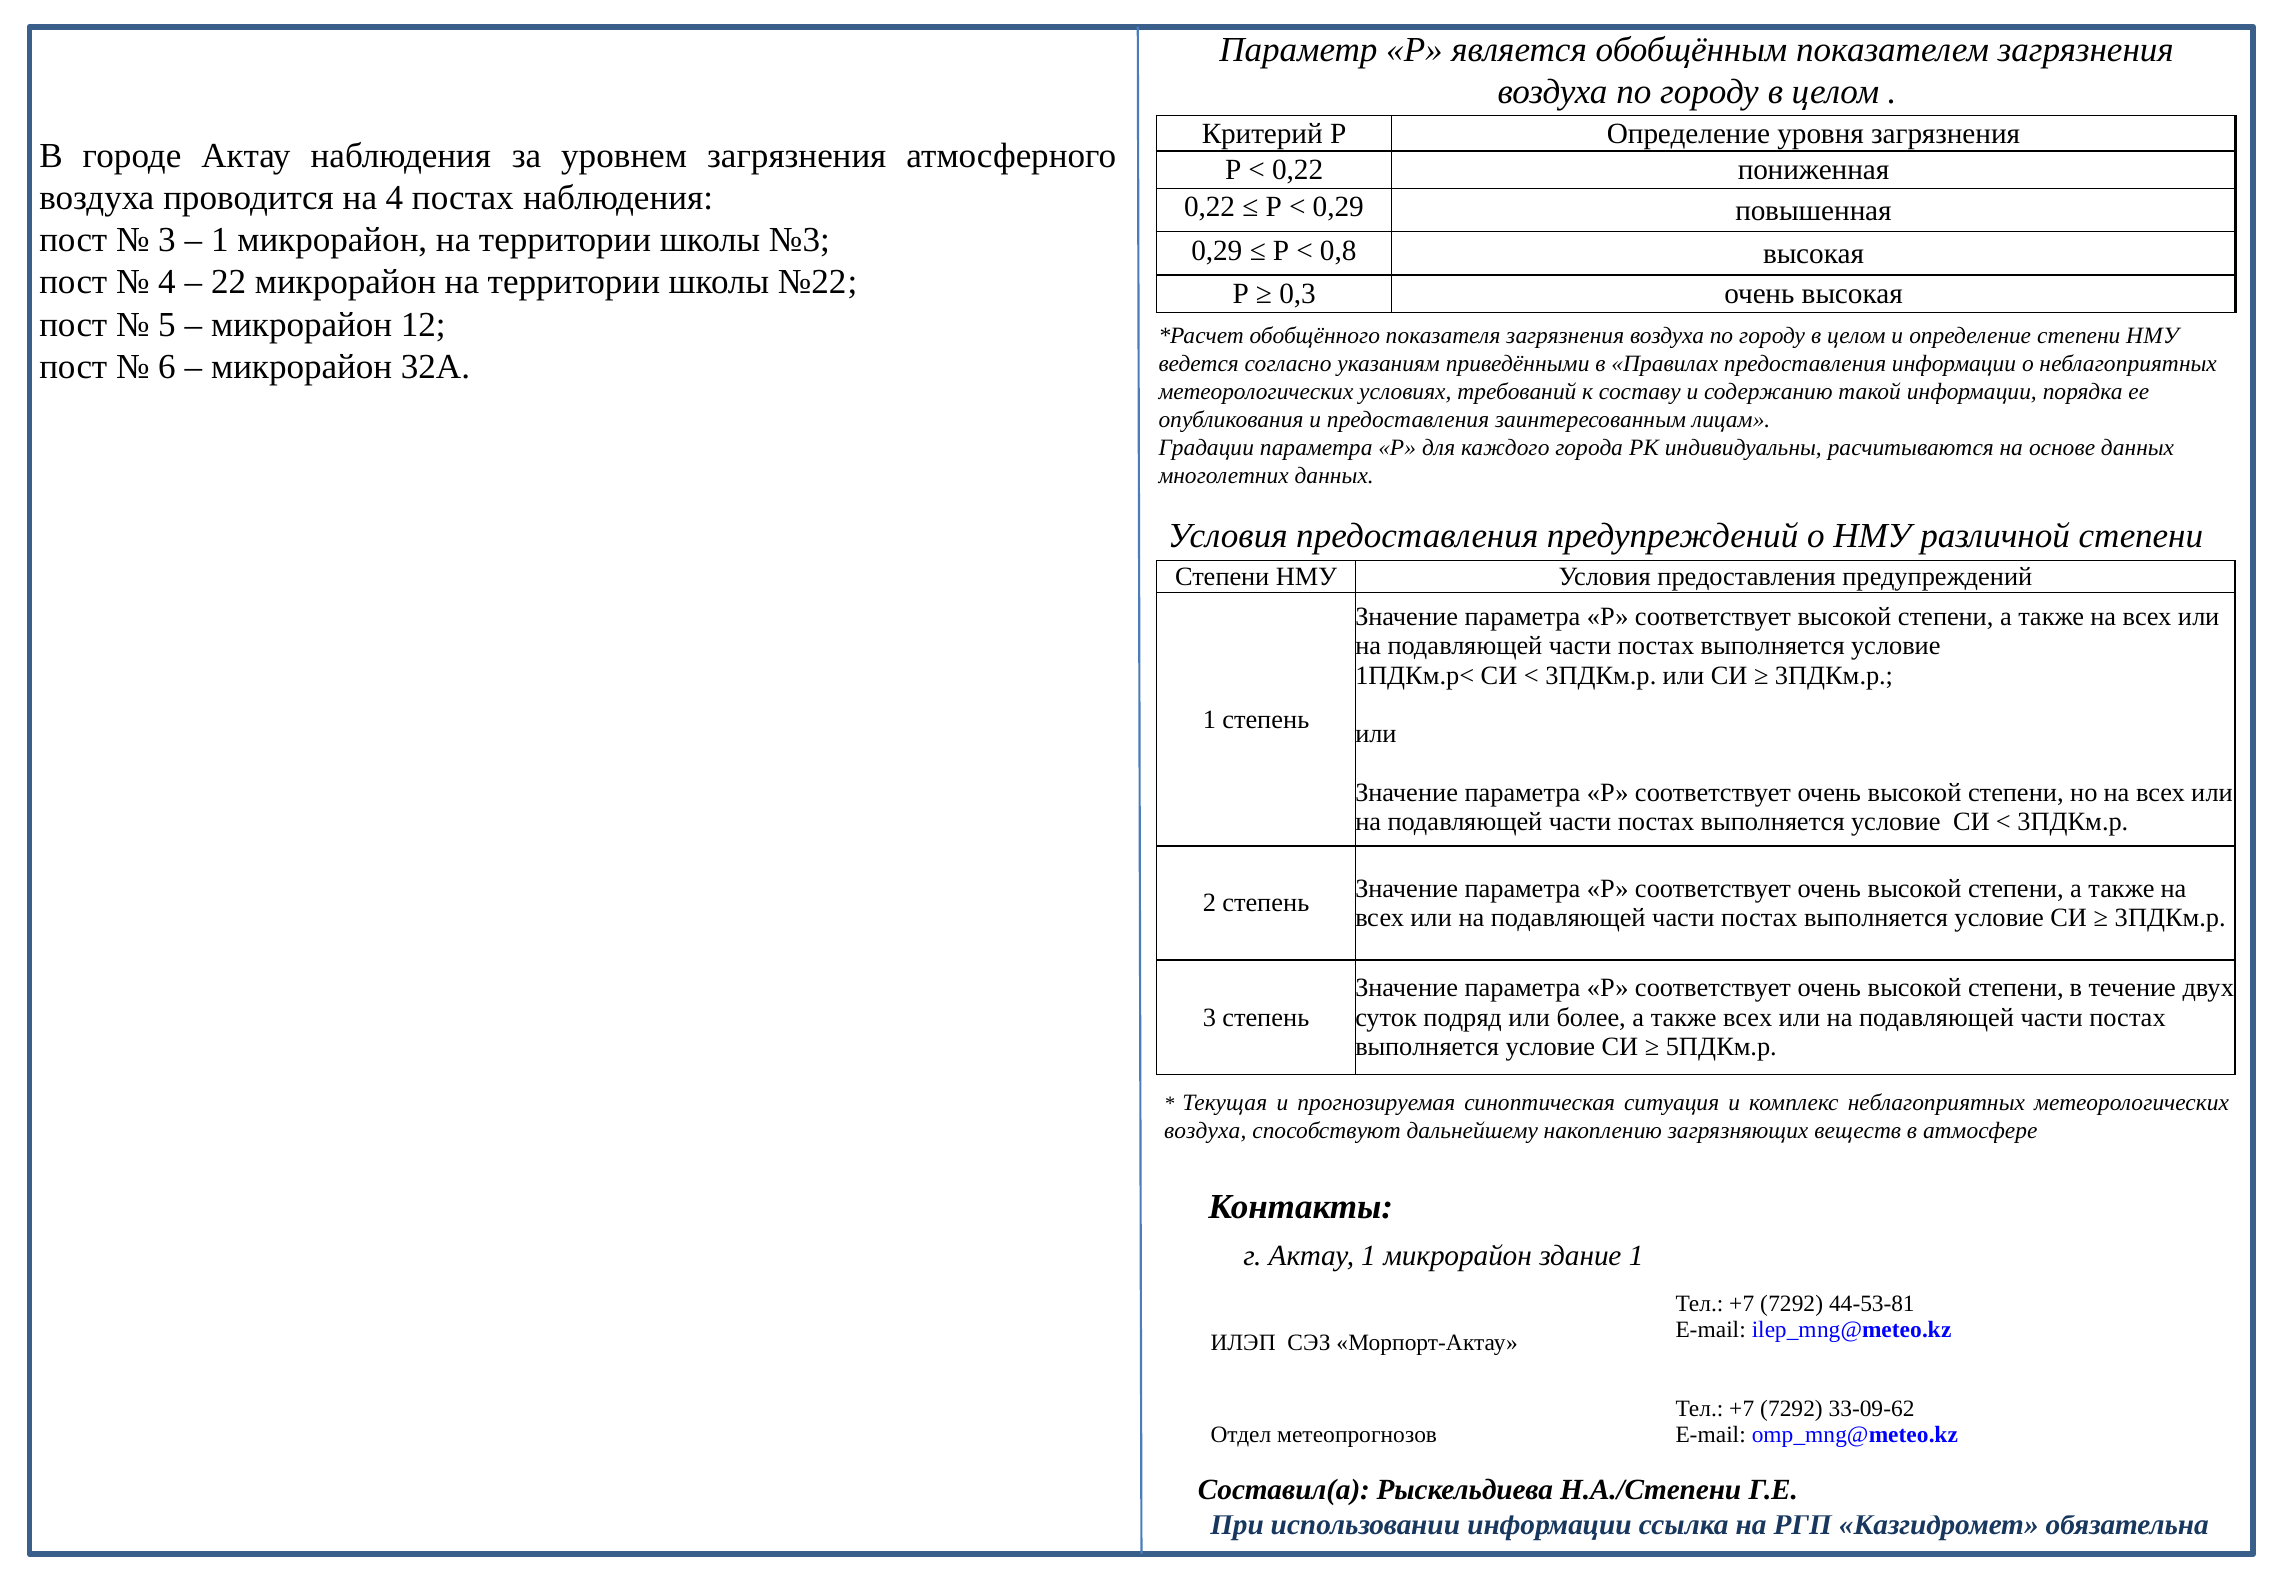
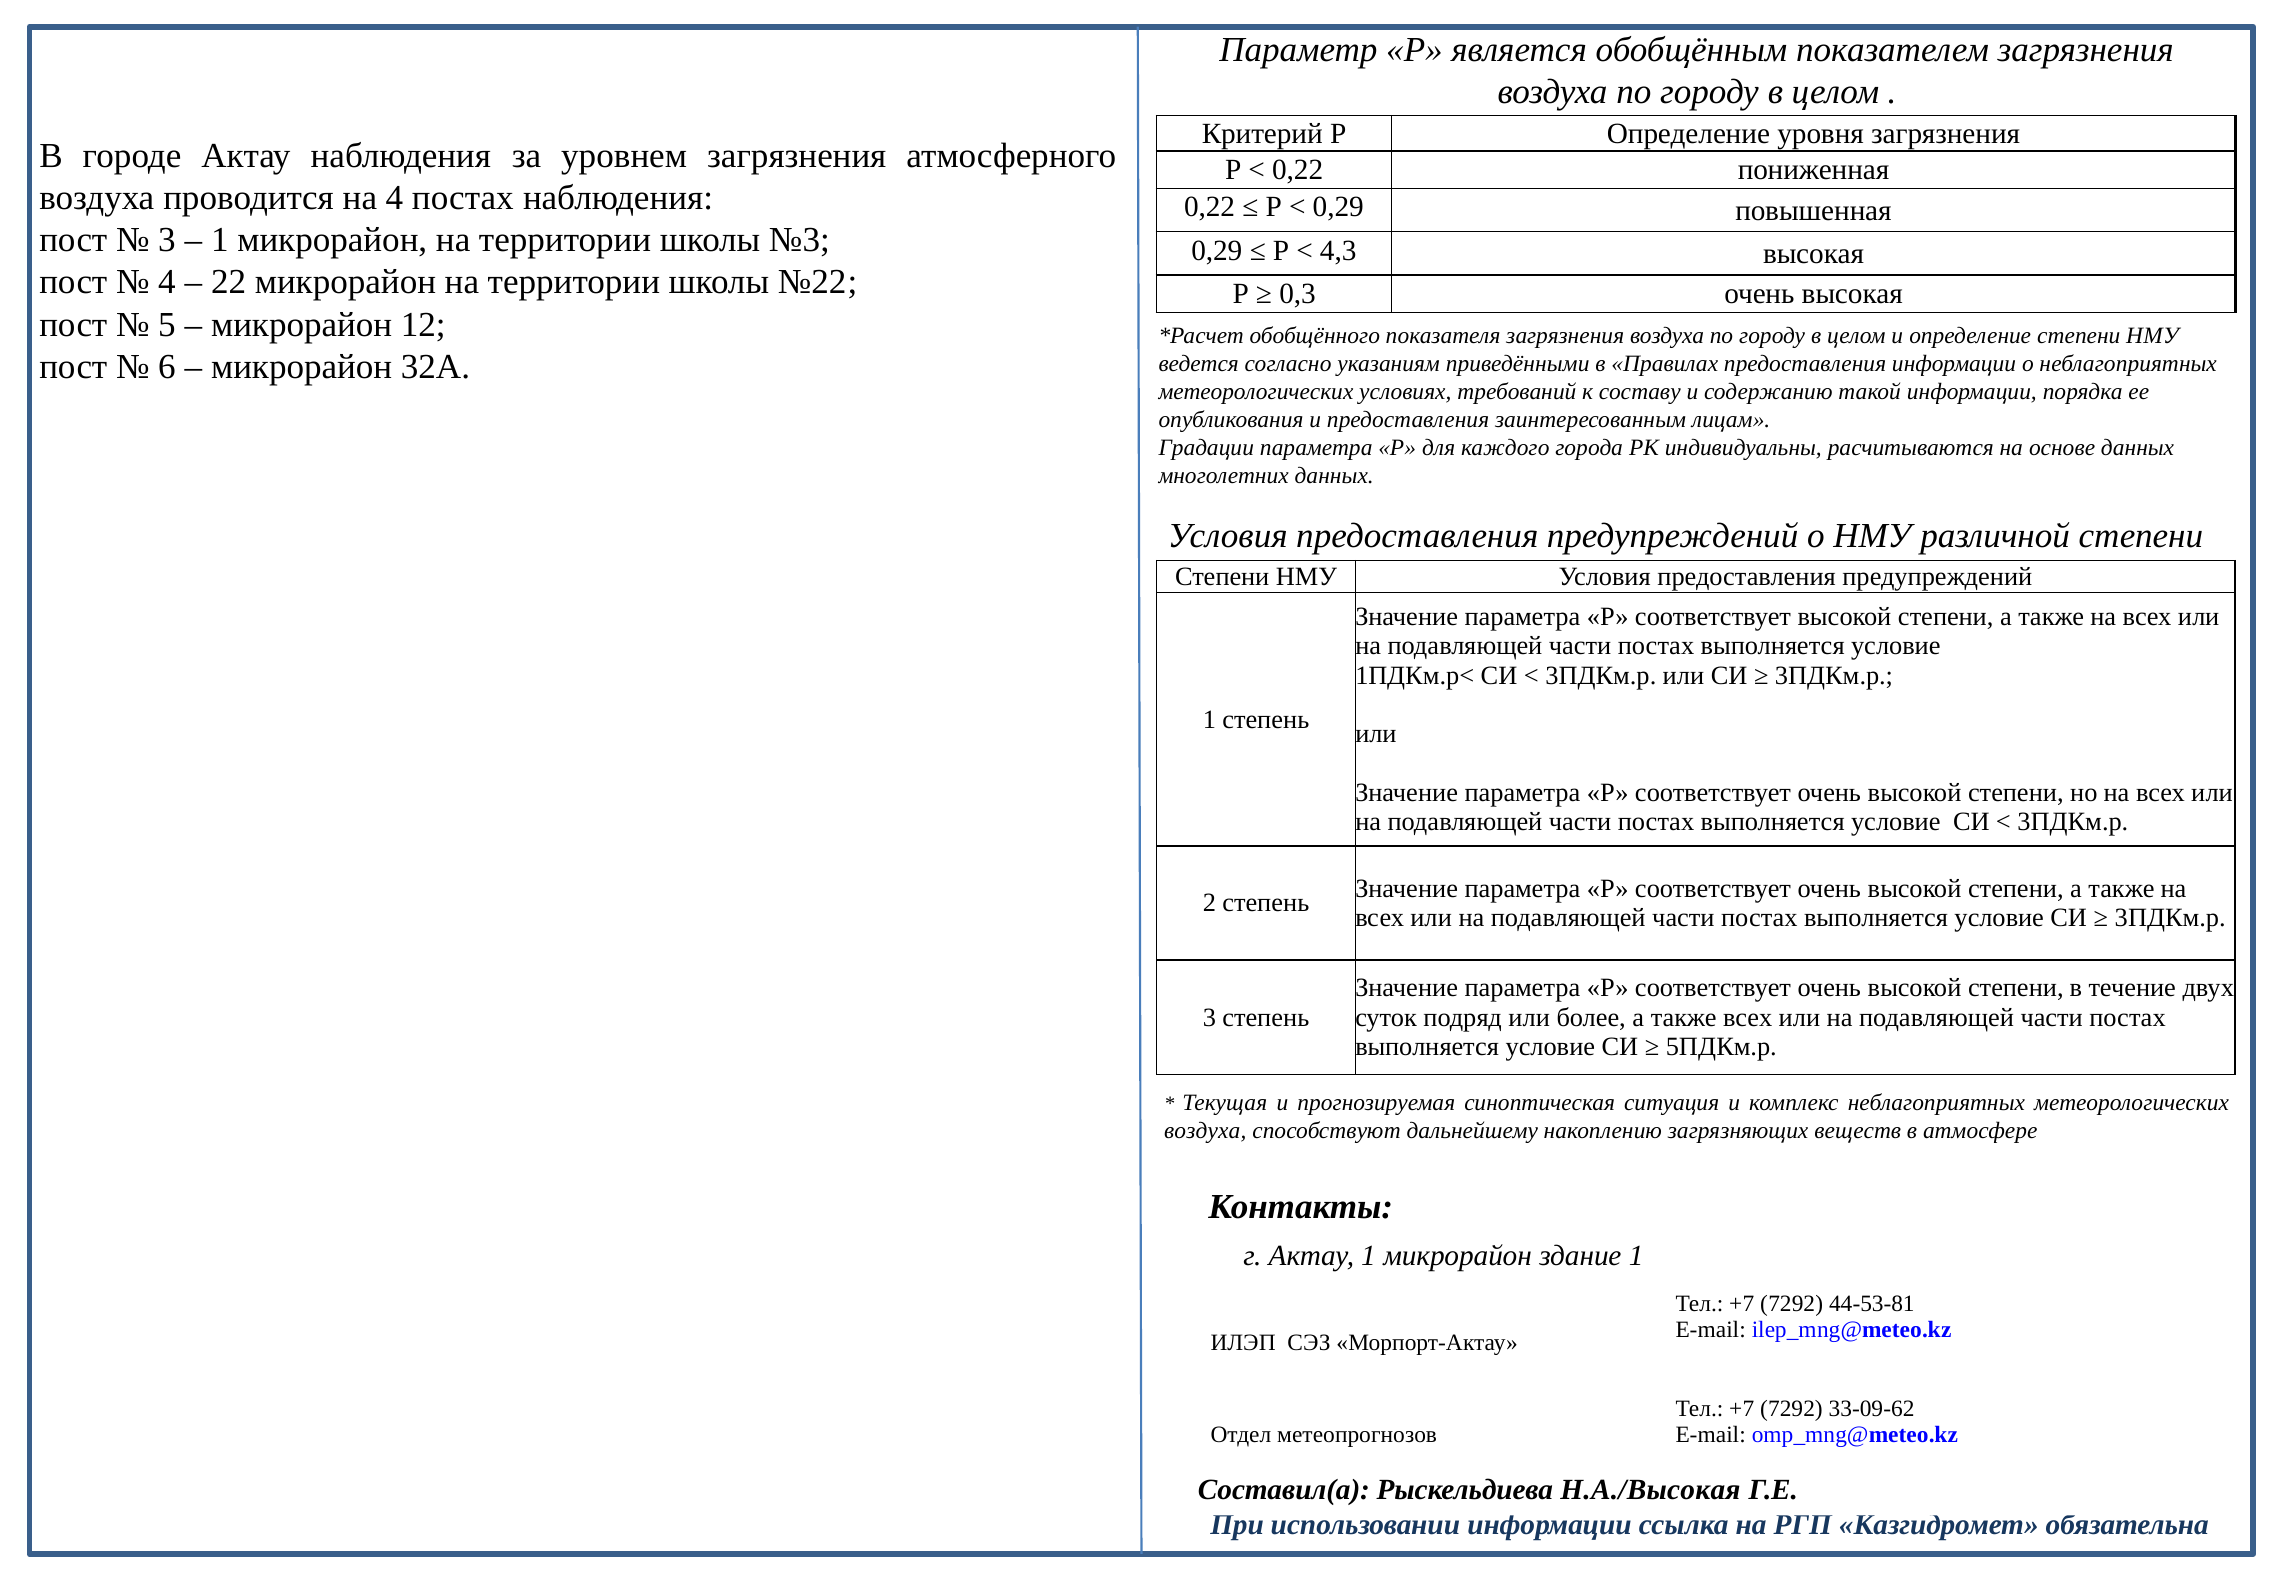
0,8: 0,8 -> 4,3
Н.А./Степени: Н.А./Степени -> Н.А./Высокая
